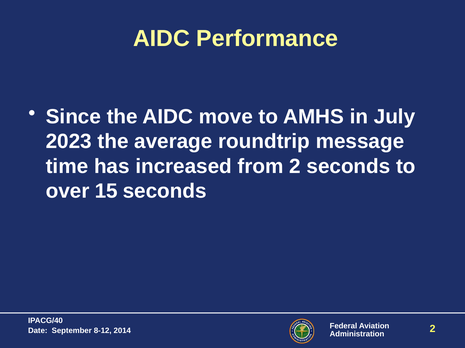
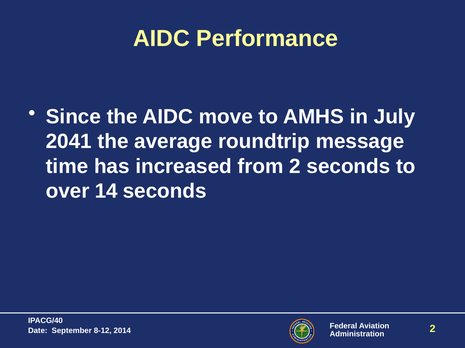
2023: 2023 -> 2041
15: 15 -> 14
